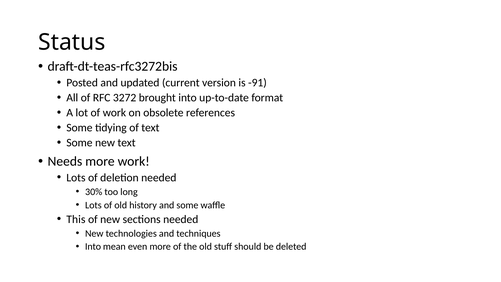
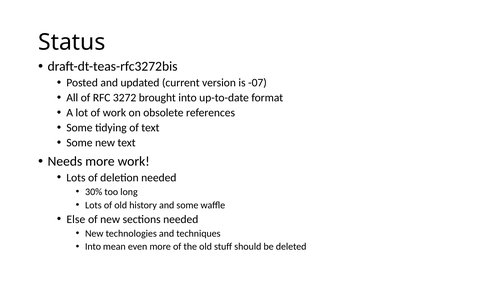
-91: -91 -> -07
This: This -> Else
